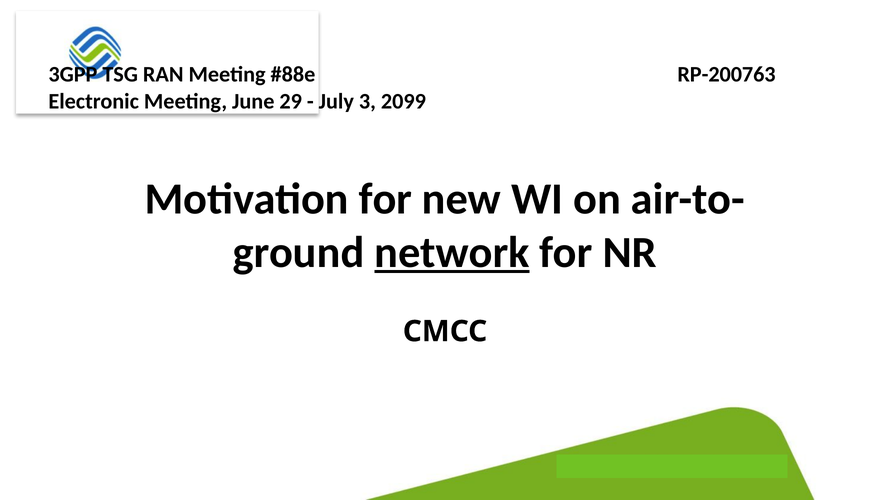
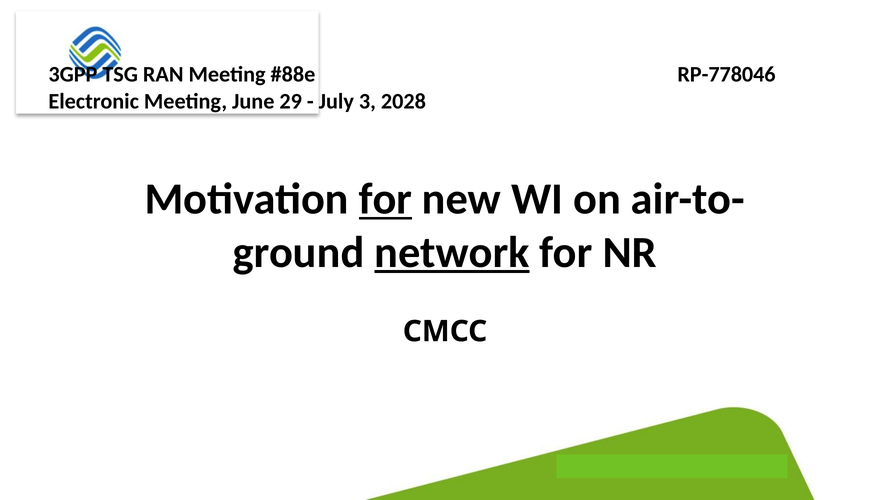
RP-200763: RP-200763 -> RP-778046
2099: 2099 -> 2028
for at (386, 199) underline: none -> present
